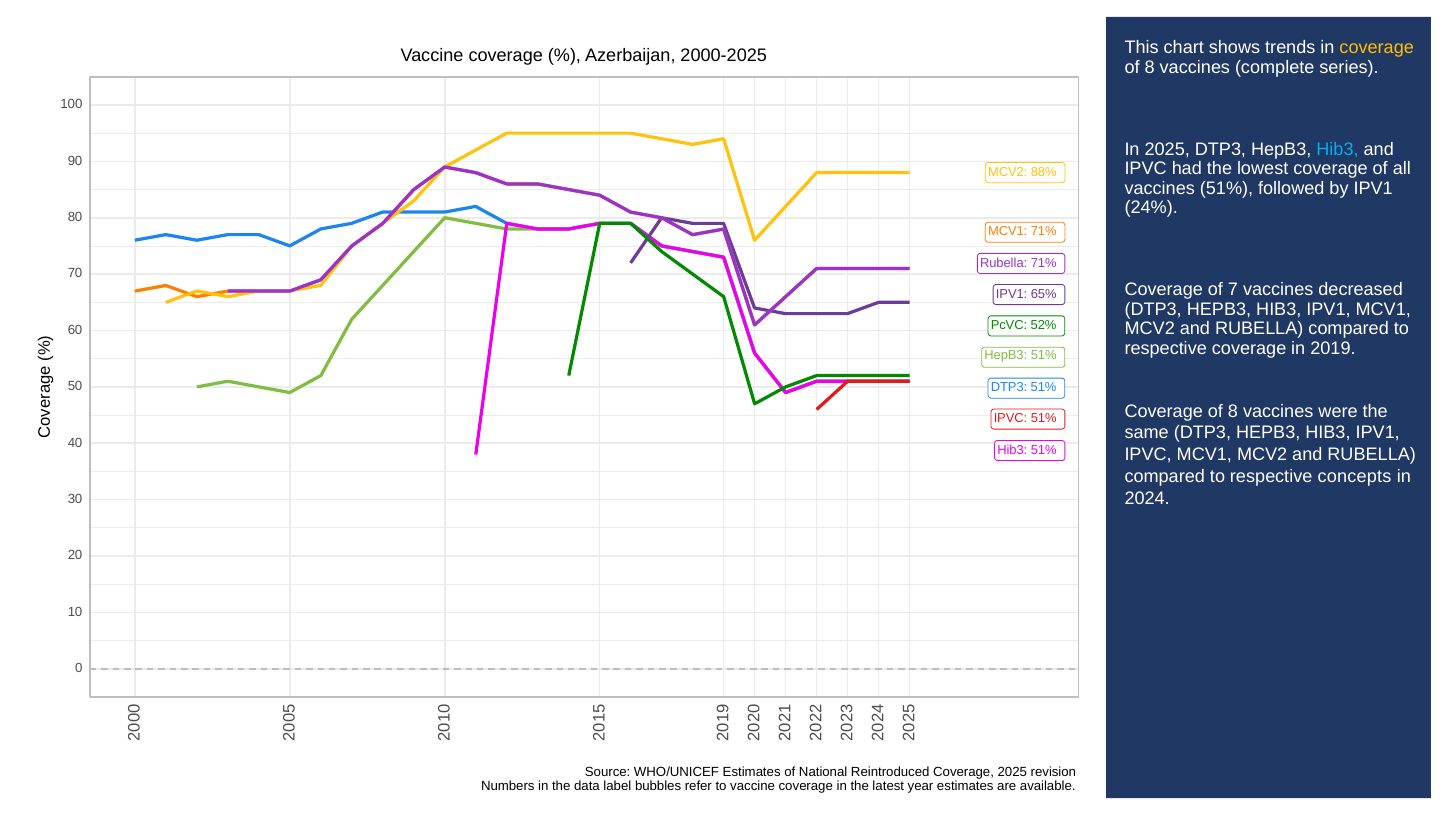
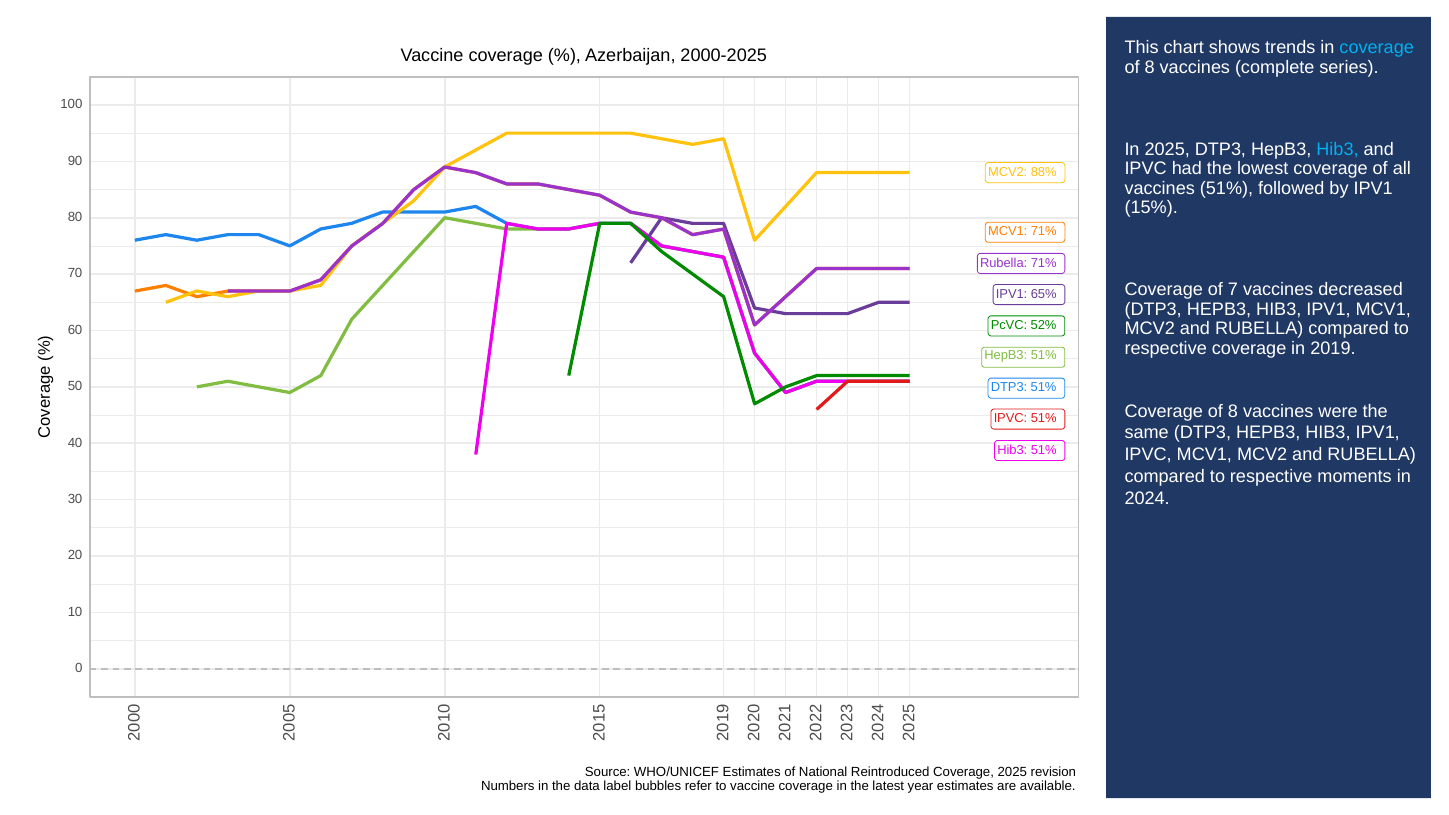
coverage at (1377, 48) colour: yellow -> light blue
24%: 24% -> 15%
concepts: concepts -> moments
